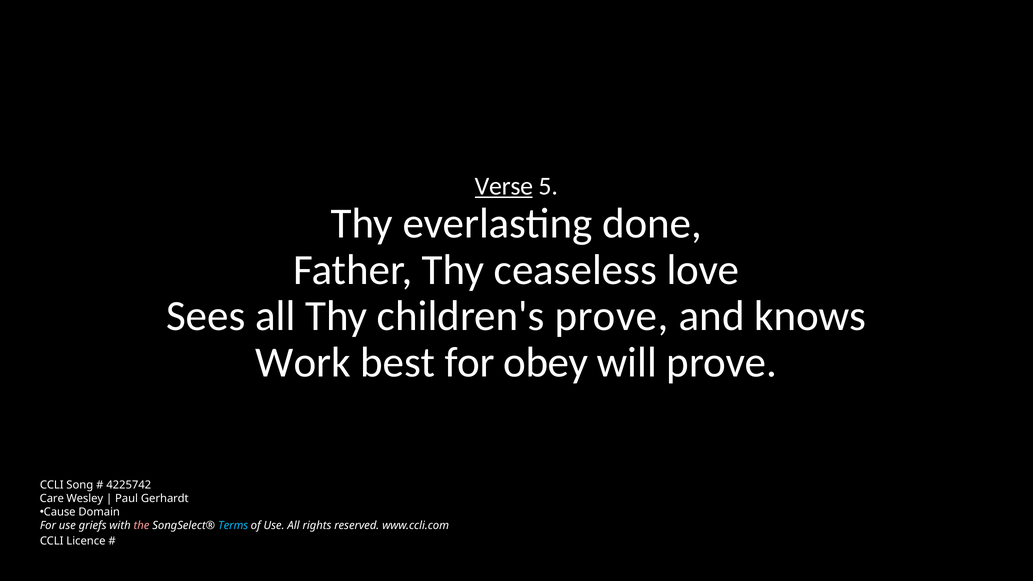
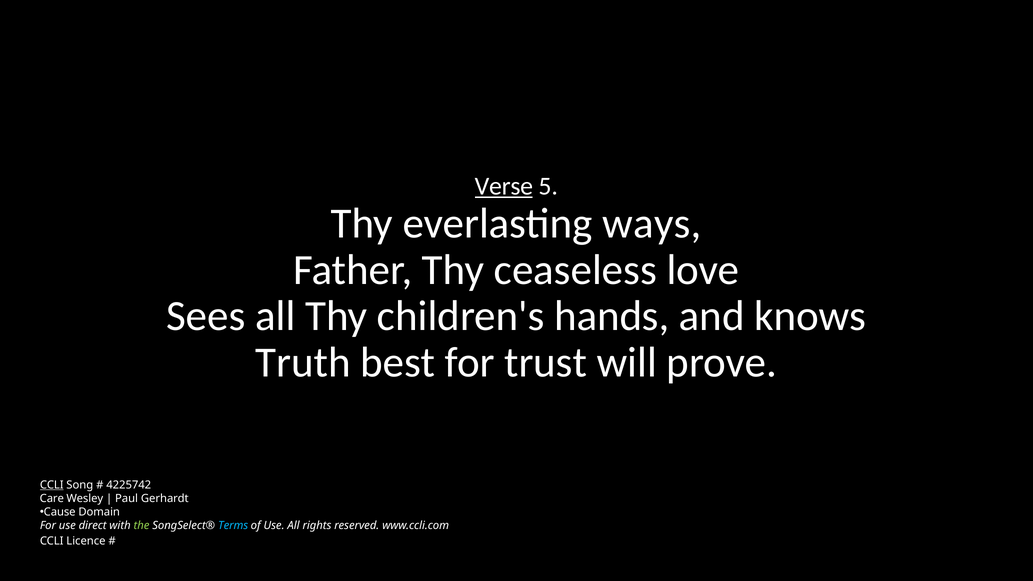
done: done -> ways
children's prove: prove -> hands
Work: Work -> Truth
obey: obey -> trust
CCLI at (52, 485) underline: none -> present
griefs: griefs -> direct
the colour: pink -> light green
